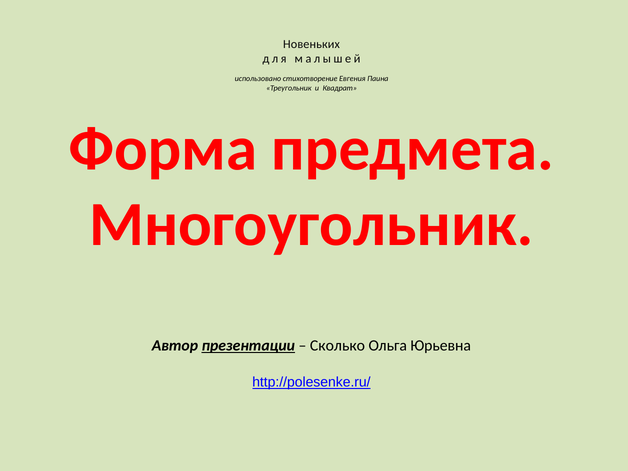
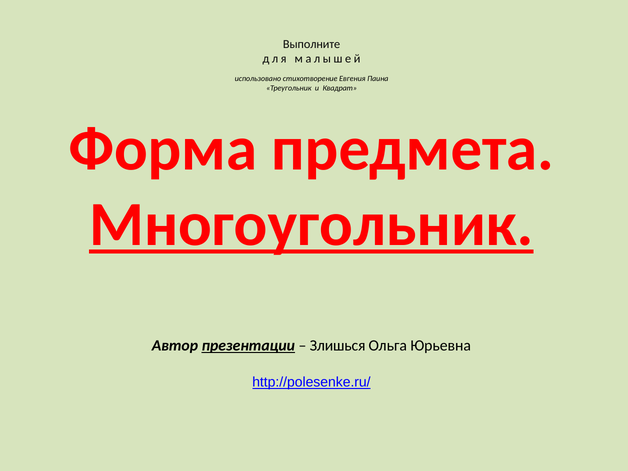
Новеньких: Новеньких -> Выполните
Многоугольник underline: none -> present
Сколько: Сколько -> Злишься
